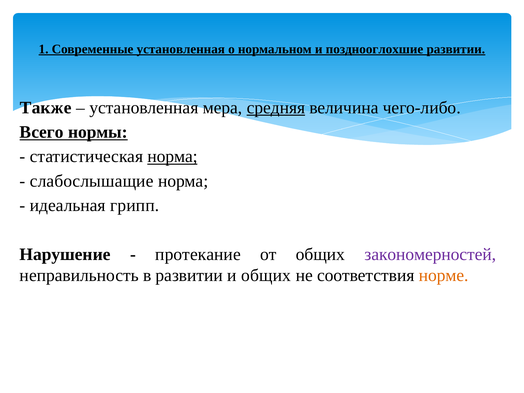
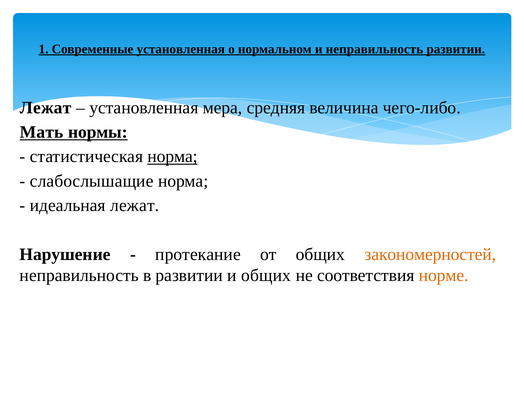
и позднооглохшие: позднооглохшие -> неправильность
Также at (46, 108): Также -> Лежат
средняя underline: present -> none
Всего: Всего -> Мать
идеальная грипп: грипп -> лежат
закономерностей colour: purple -> orange
